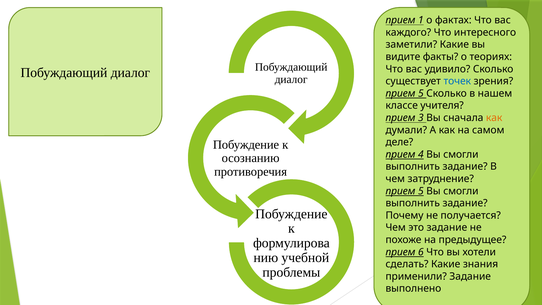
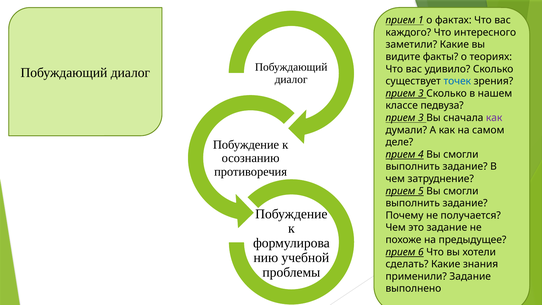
5 at (421, 93): 5 -> 3
учителя: учителя -> педвуза
как at (494, 118) colour: orange -> purple
